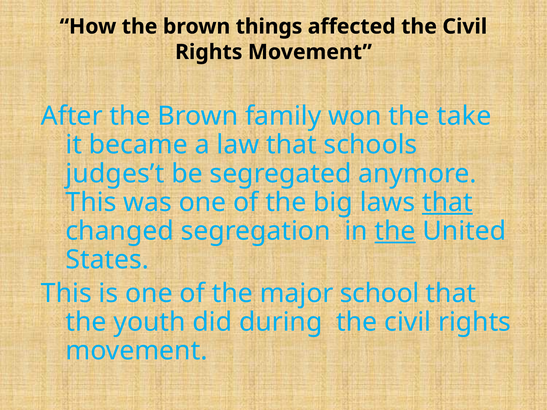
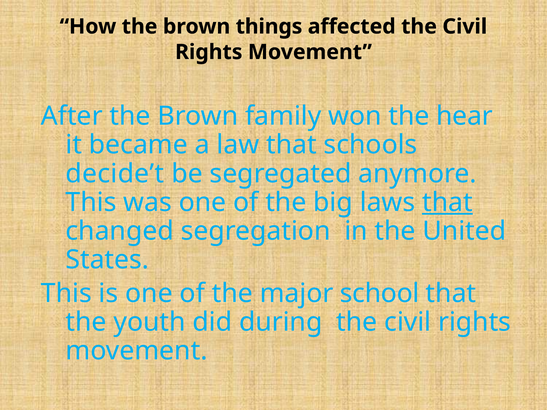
take: take -> hear
judges’t: judges’t -> decide’t
the at (395, 231) underline: present -> none
